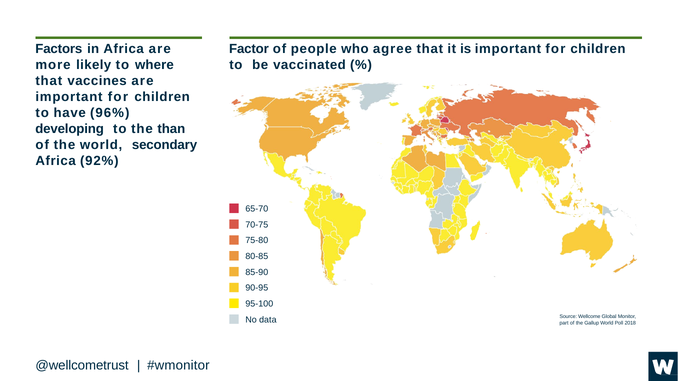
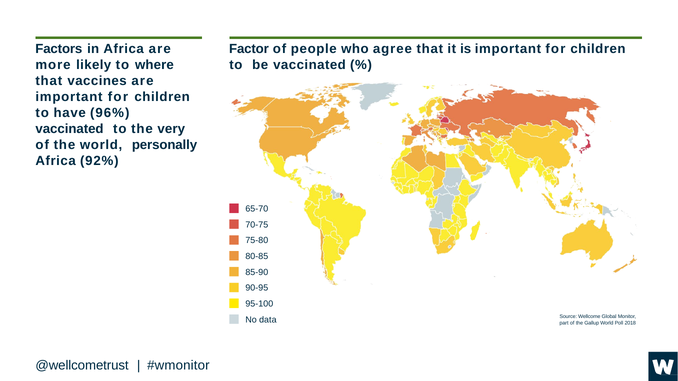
developing at (70, 129): developing -> vaccinated
than: than -> very
secondary: secondary -> personally
